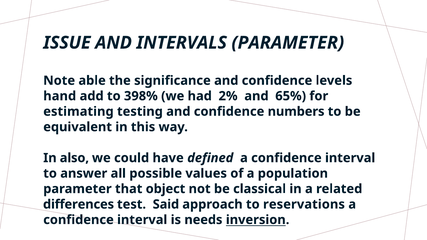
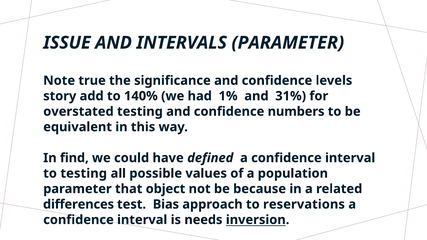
able: able -> true
hand: hand -> story
398%: 398% -> 140%
2%: 2% -> 1%
65%: 65% -> 31%
estimating: estimating -> overstated
also: also -> find
to answer: answer -> testing
classical: classical -> because
Said: Said -> Bias
